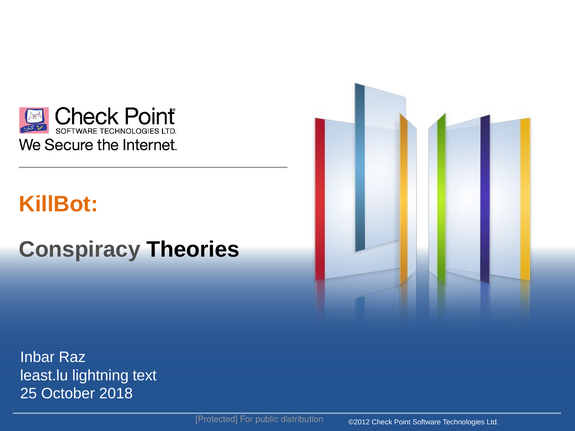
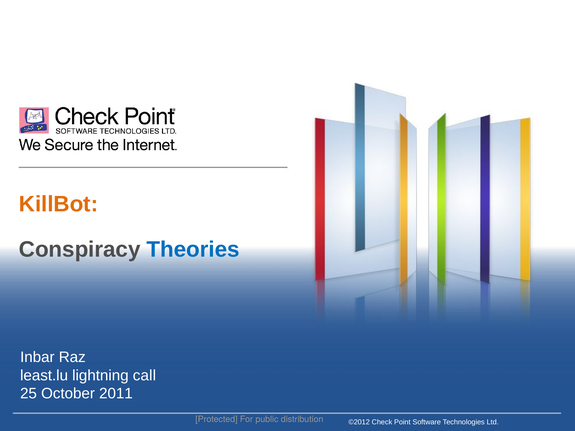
Theories colour: black -> blue
text: text -> call
2018: 2018 -> 2011
